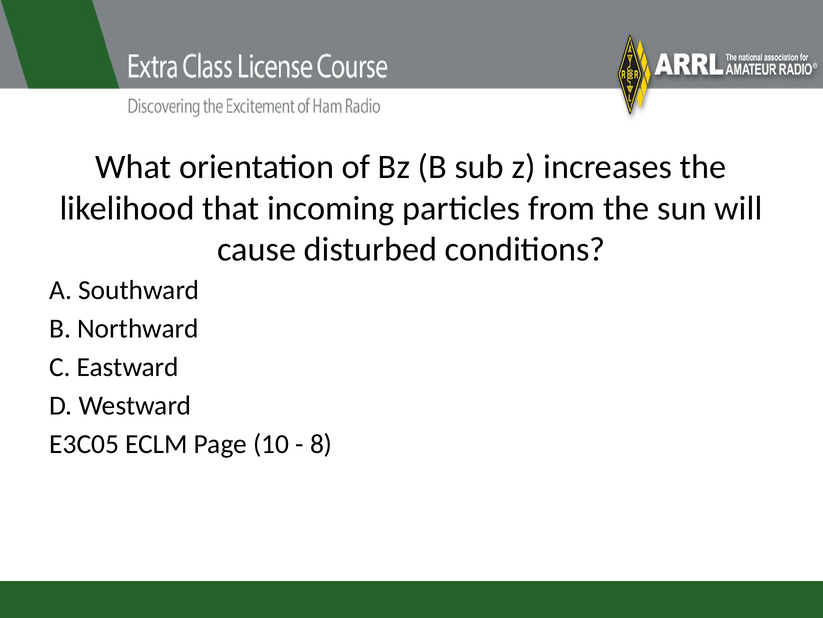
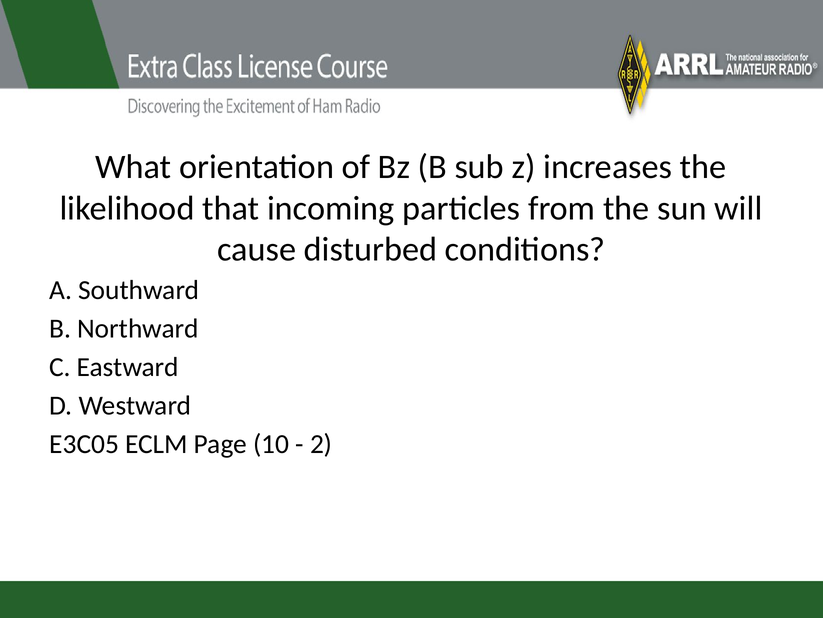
8: 8 -> 2
